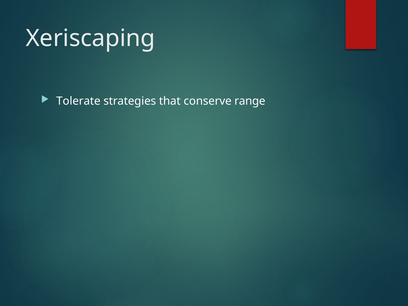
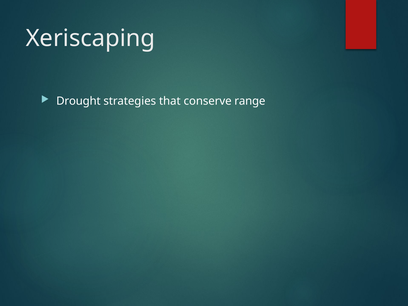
Tolerate: Tolerate -> Drought
